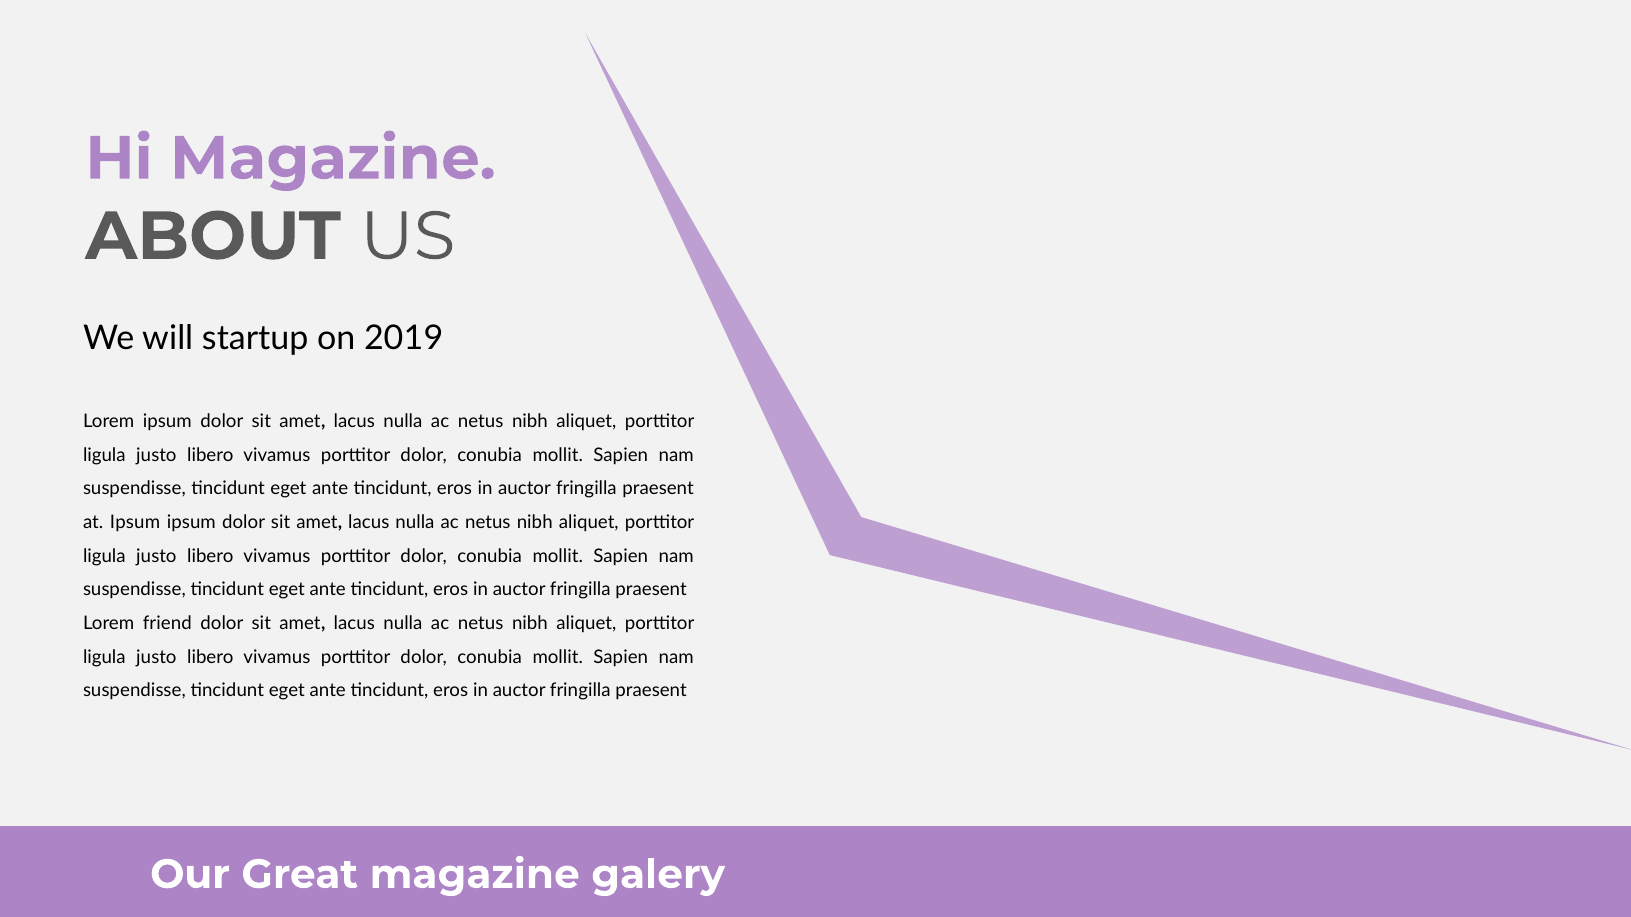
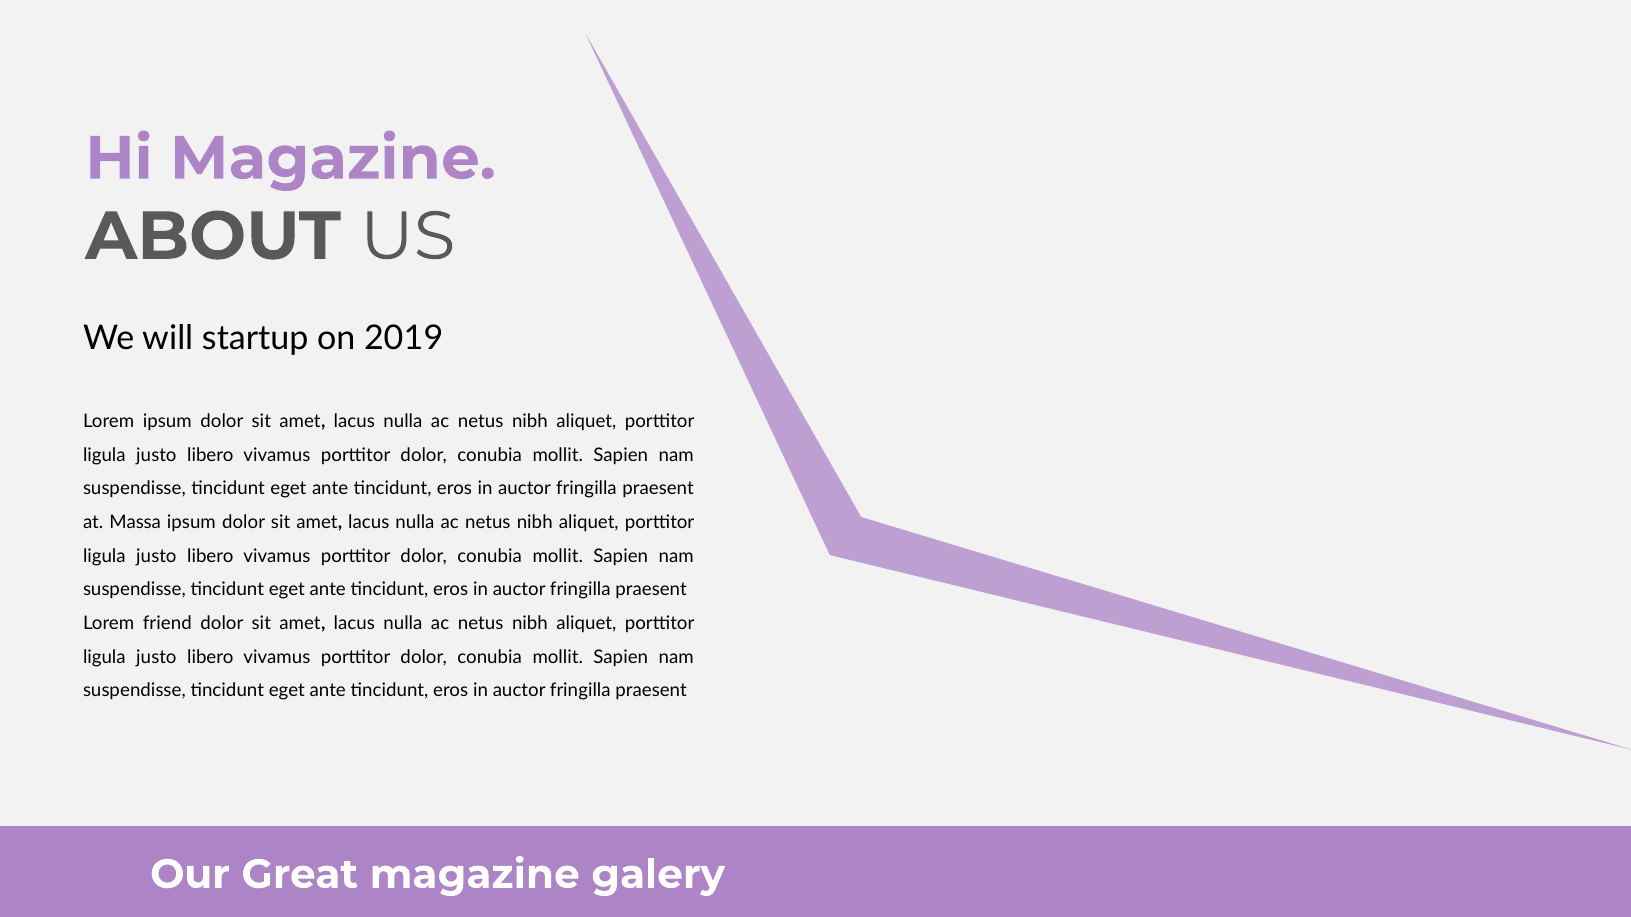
at Ipsum: Ipsum -> Massa
